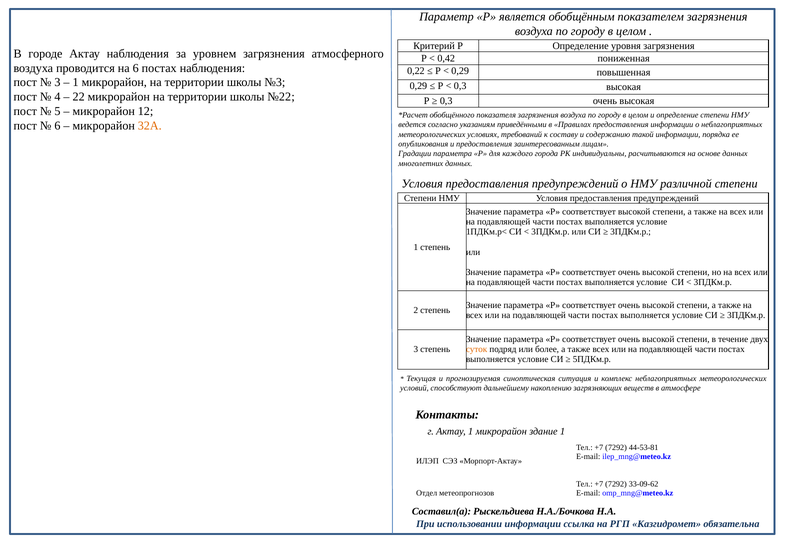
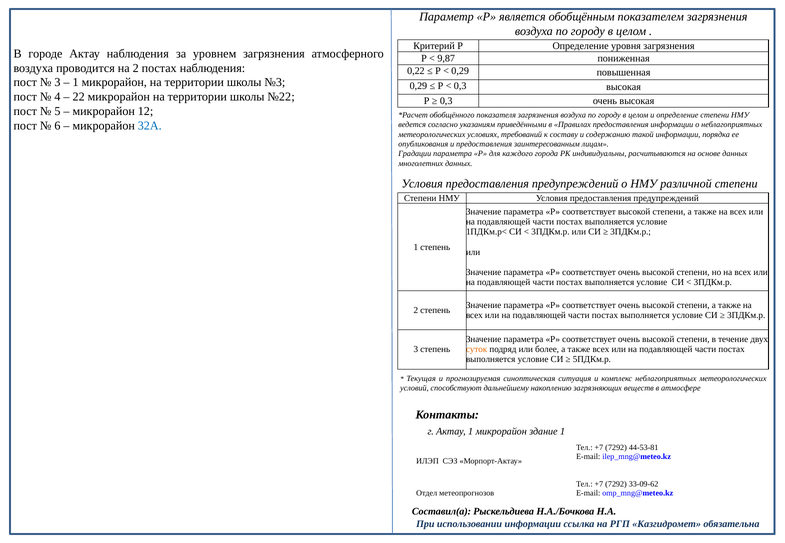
0,42: 0,42 -> 9,87
на 6: 6 -> 2
32А colour: orange -> blue
